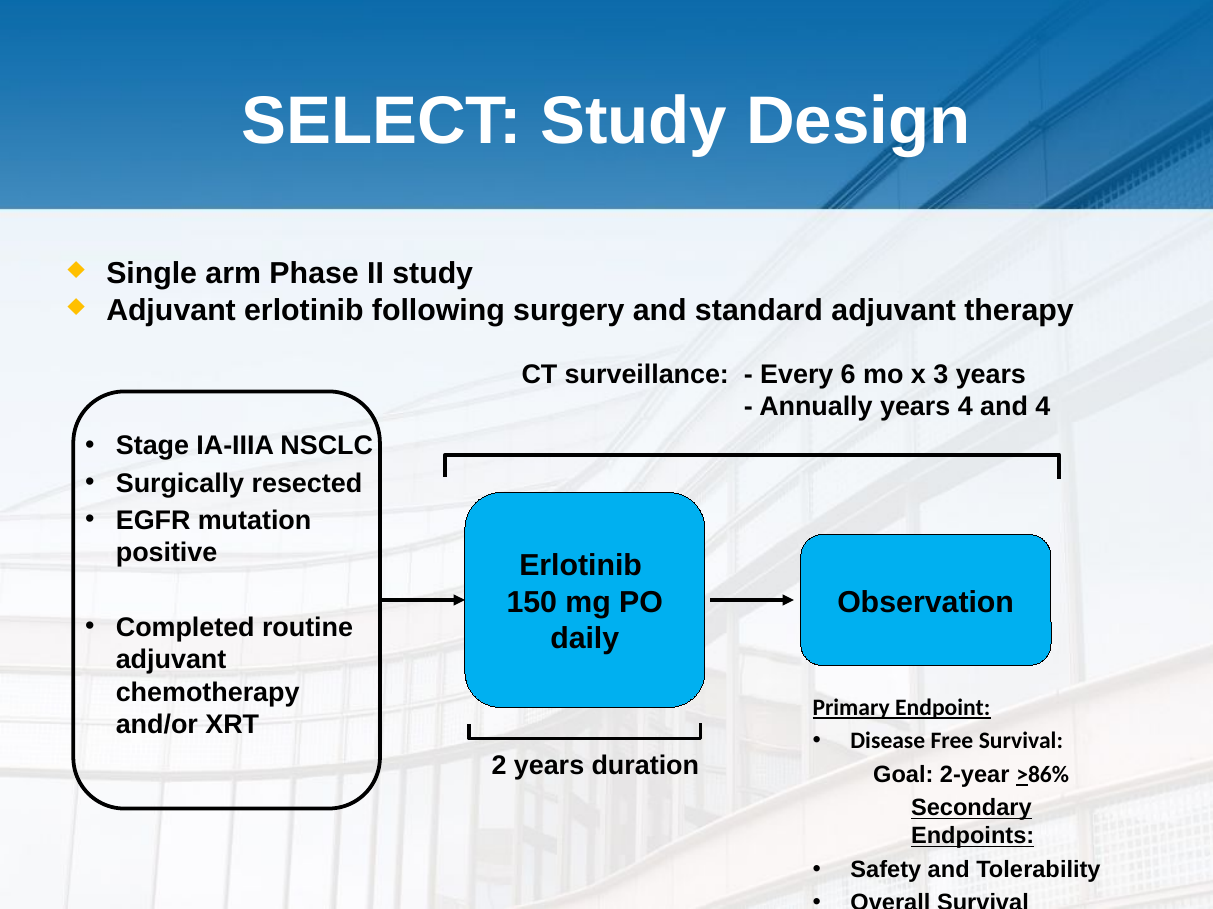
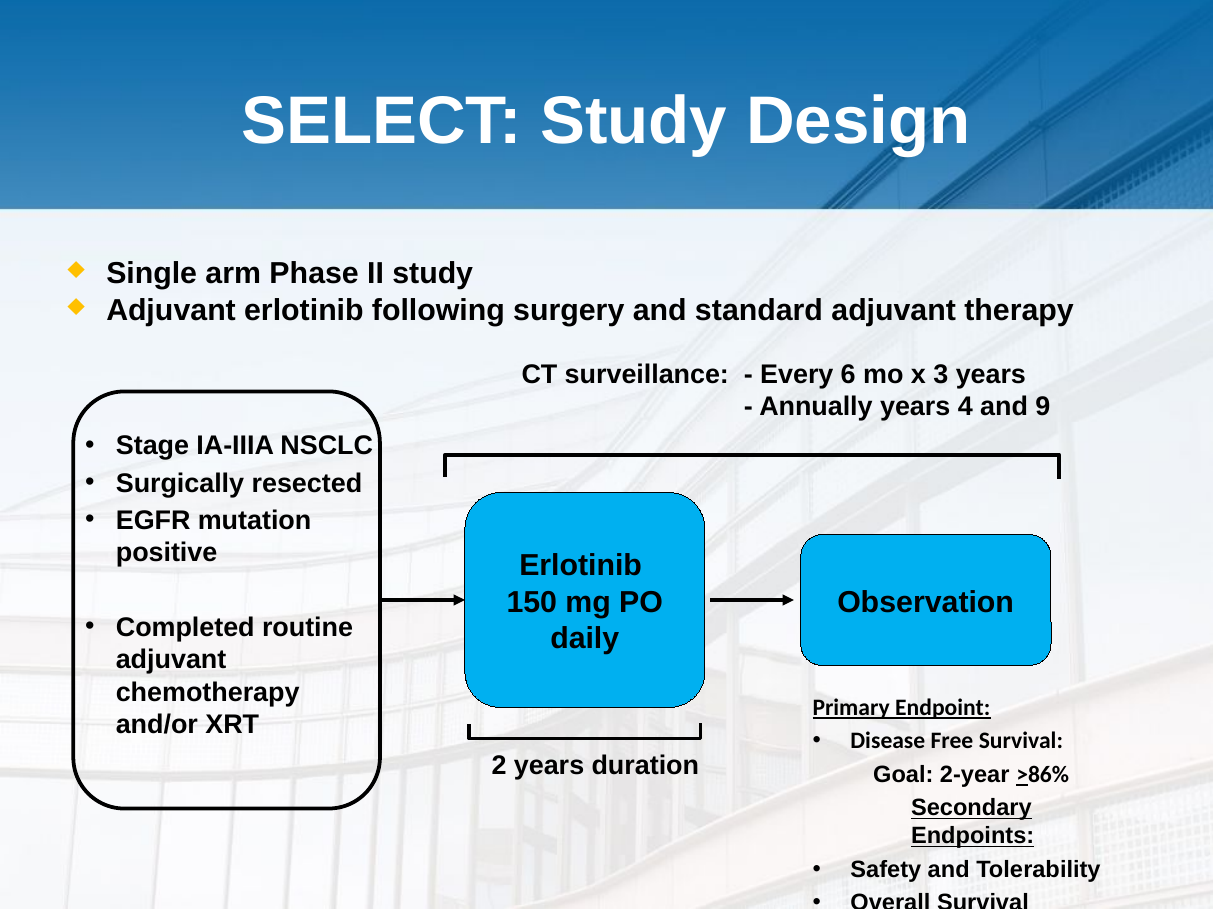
and 4: 4 -> 9
